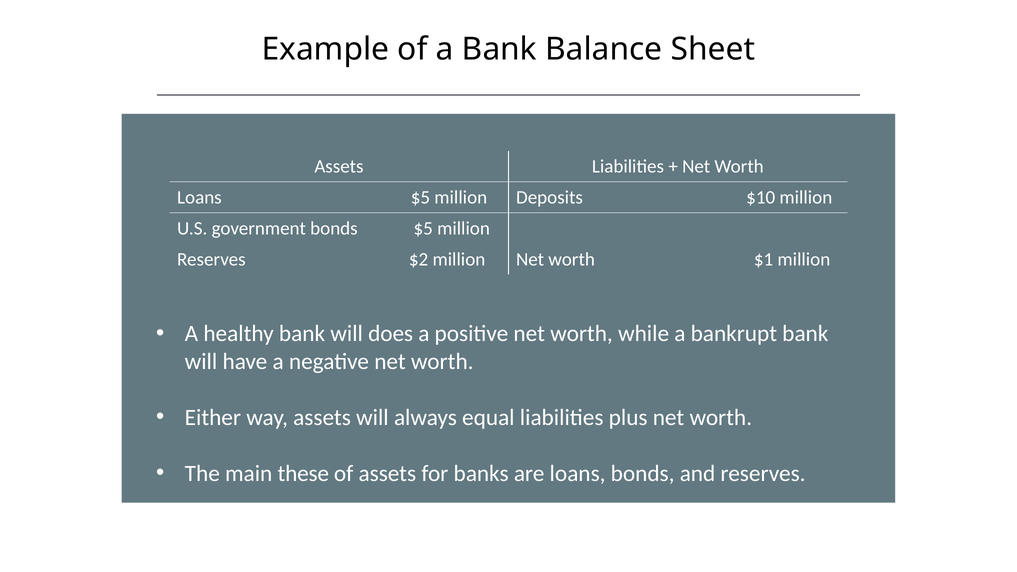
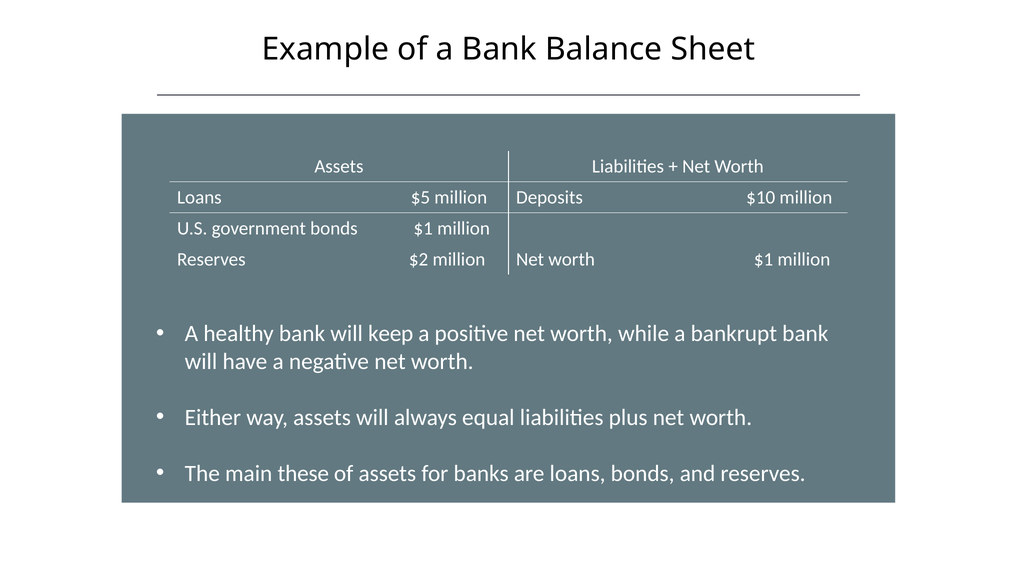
bonds $5: $5 -> $1
does: does -> keep
